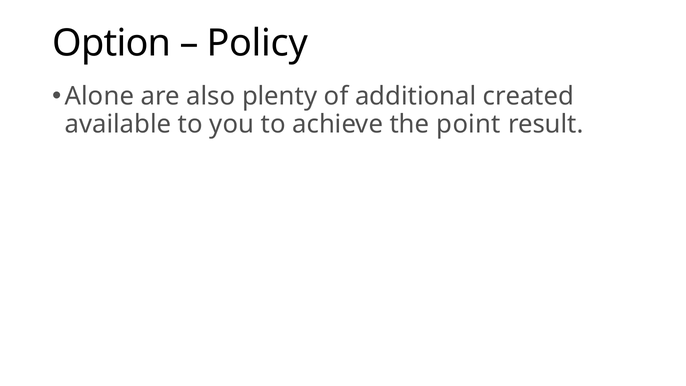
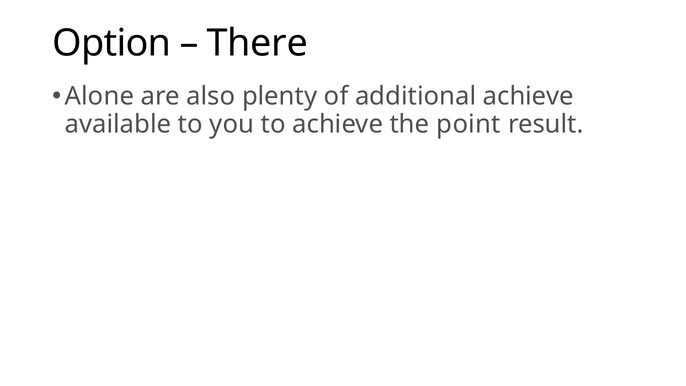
Policy: Policy -> There
additional created: created -> achieve
